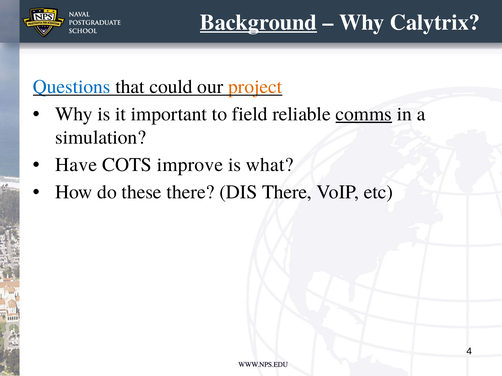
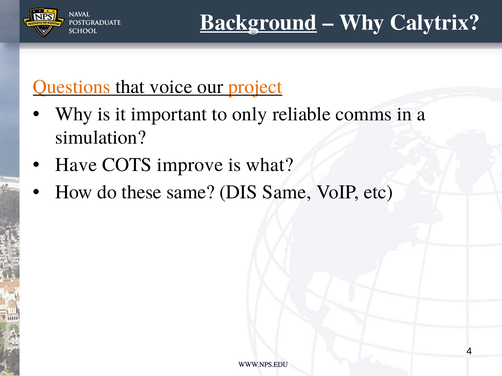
Questions colour: blue -> orange
could: could -> voice
field: field -> only
comms underline: present -> none
these there: there -> same
DIS There: There -> Same
